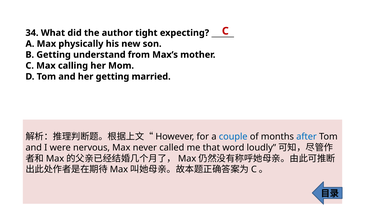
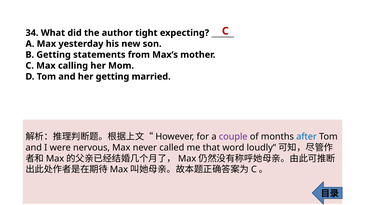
physically: physically -> yesterday
understand: understand -> statements
couple colour: blue -> purple
